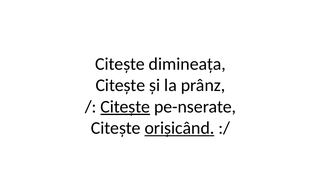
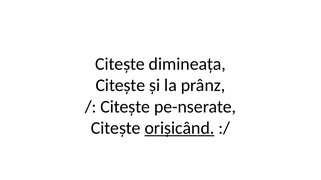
Citește at (125, 107) underline: present -> none
